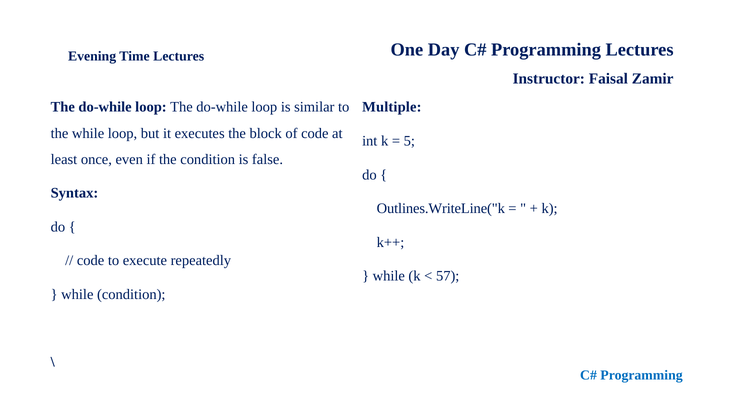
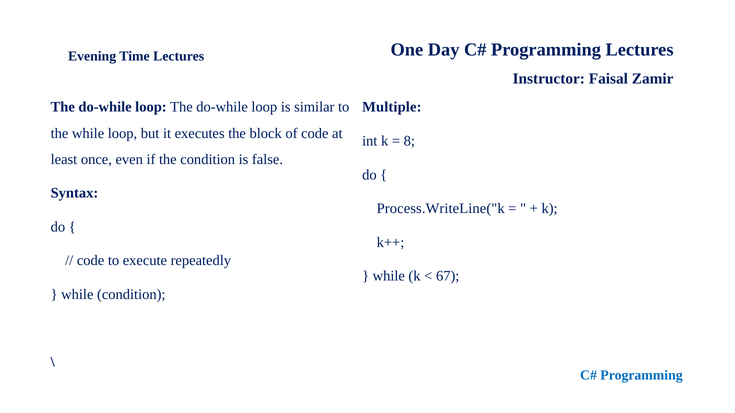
5: 5 -> 8
Outlines.WriteLine("k: Outlines.WriteLine("k -> Process.WriteLine("k
57: 57 -> 67
